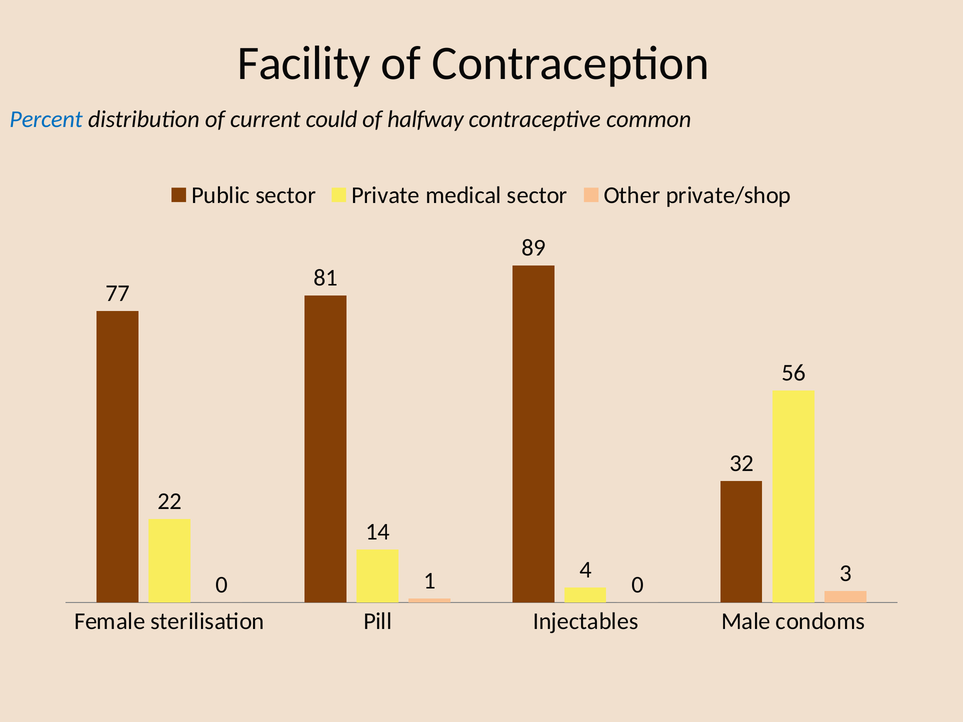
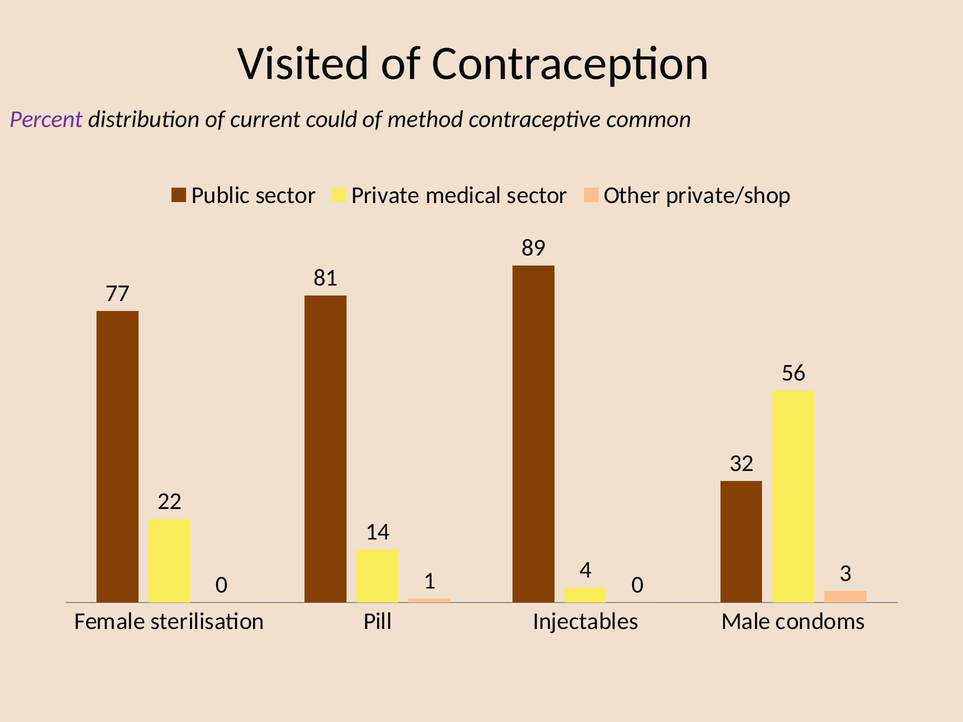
Facility: Facility -> Visited
Percent colour: blue -> purple
halfway: halfway -> method
